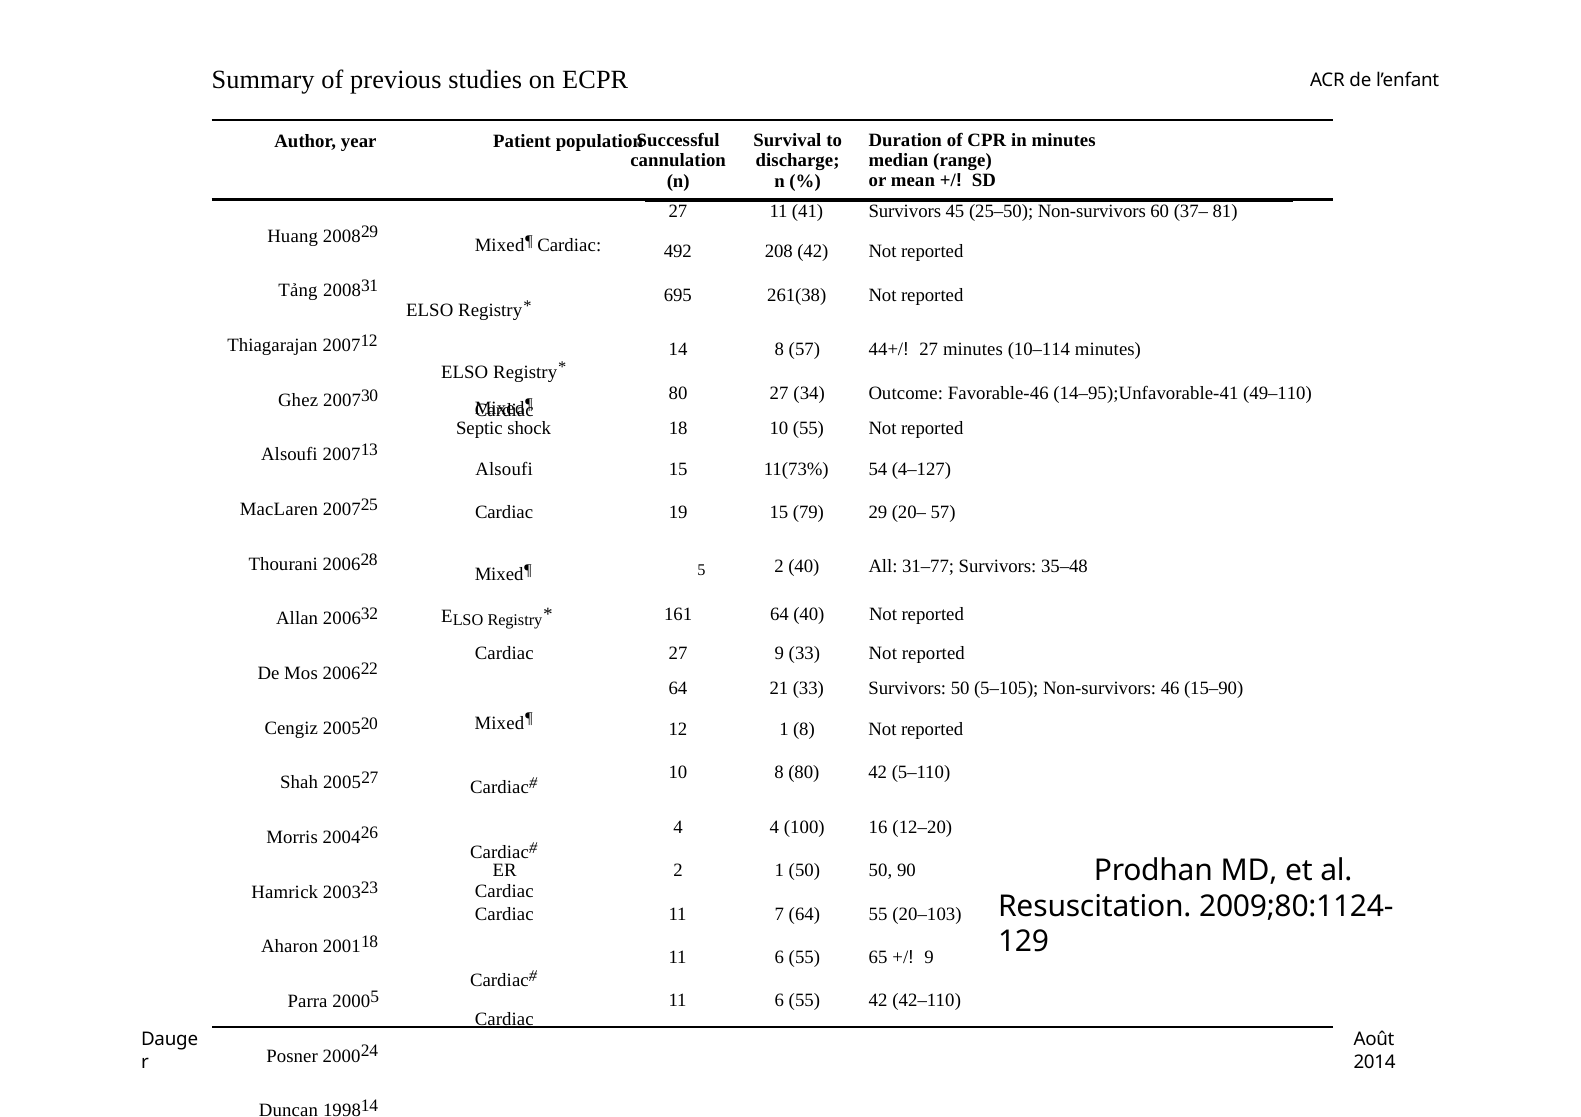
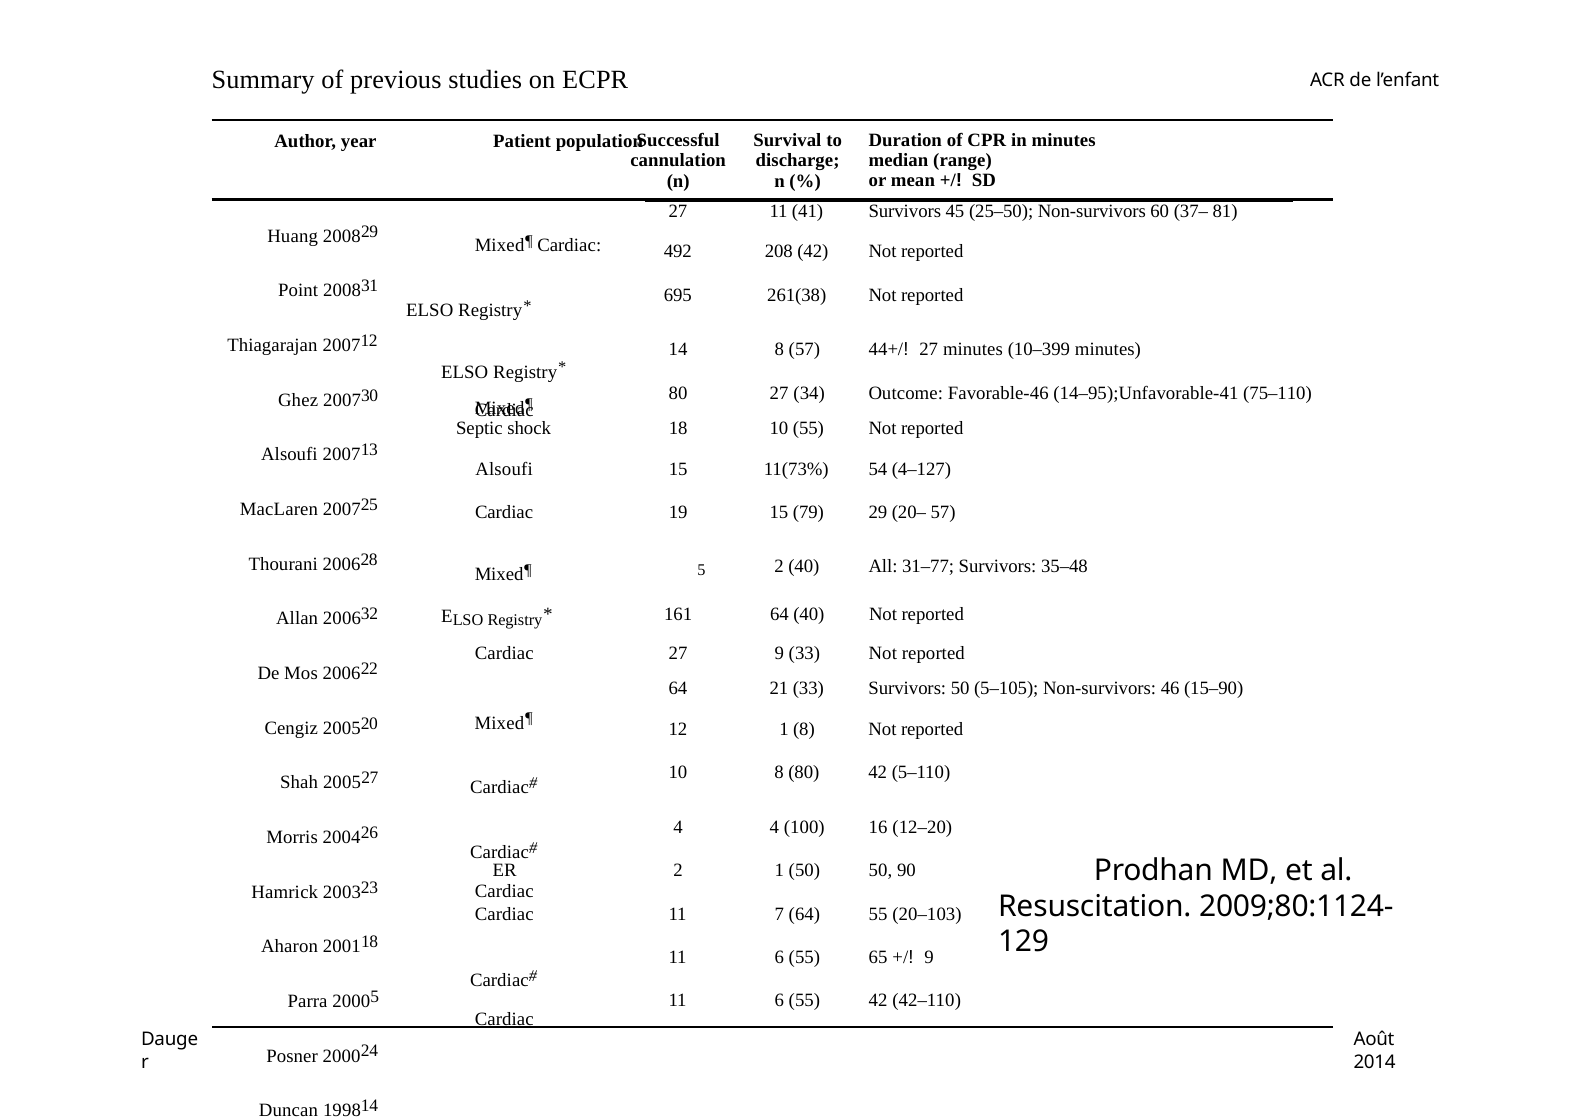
Tảng: Tảng -> Point
10–114: 10–114 -> 10–399
49–110: 49–110 -> 75–110
